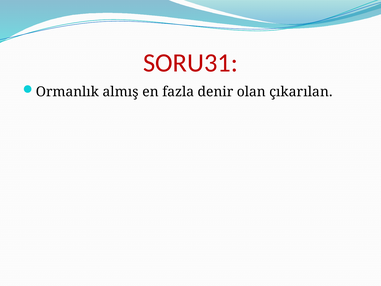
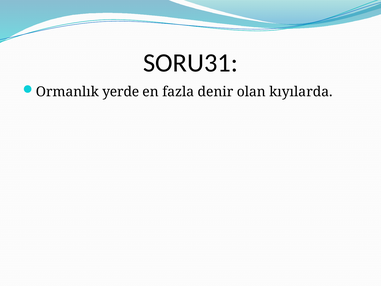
SORU31 colour: red -> black
almış: almış -> yerde
çıkarılan: çıkarılan -> kıyılarda
